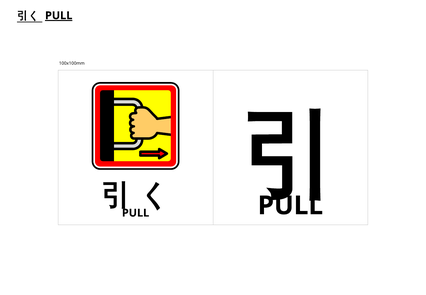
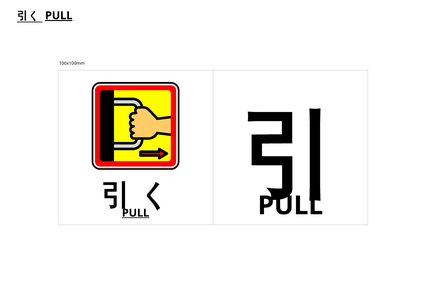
PULL at (136, 213) underline: none -> present
